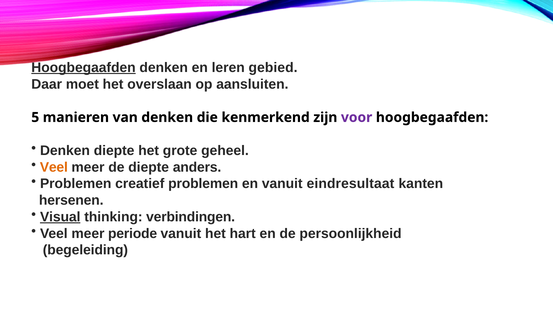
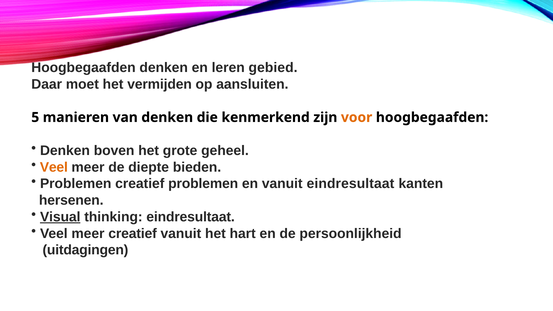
Hoogbegaafden at (83, 68) underline: present -> none
overslaan: overslaan -> vermijden
voor colour: purple -> orange
Denken diepte: diepte -> boven
anders: anders -> bieden
thinking verbindingen: verbindingen -> eindresultaat
meer periode: periode -> creatief
begeleiding: begeleiding -> uitdagingen
